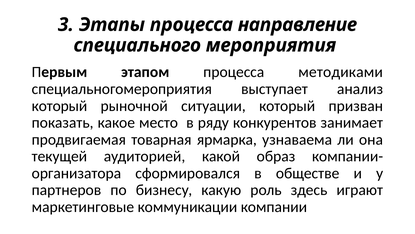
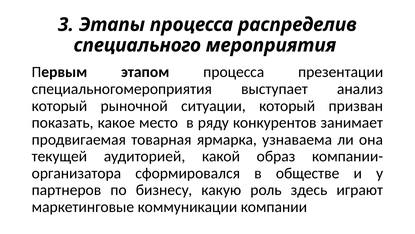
направление: направление -> распределив
методиками: методиками -> презентации
